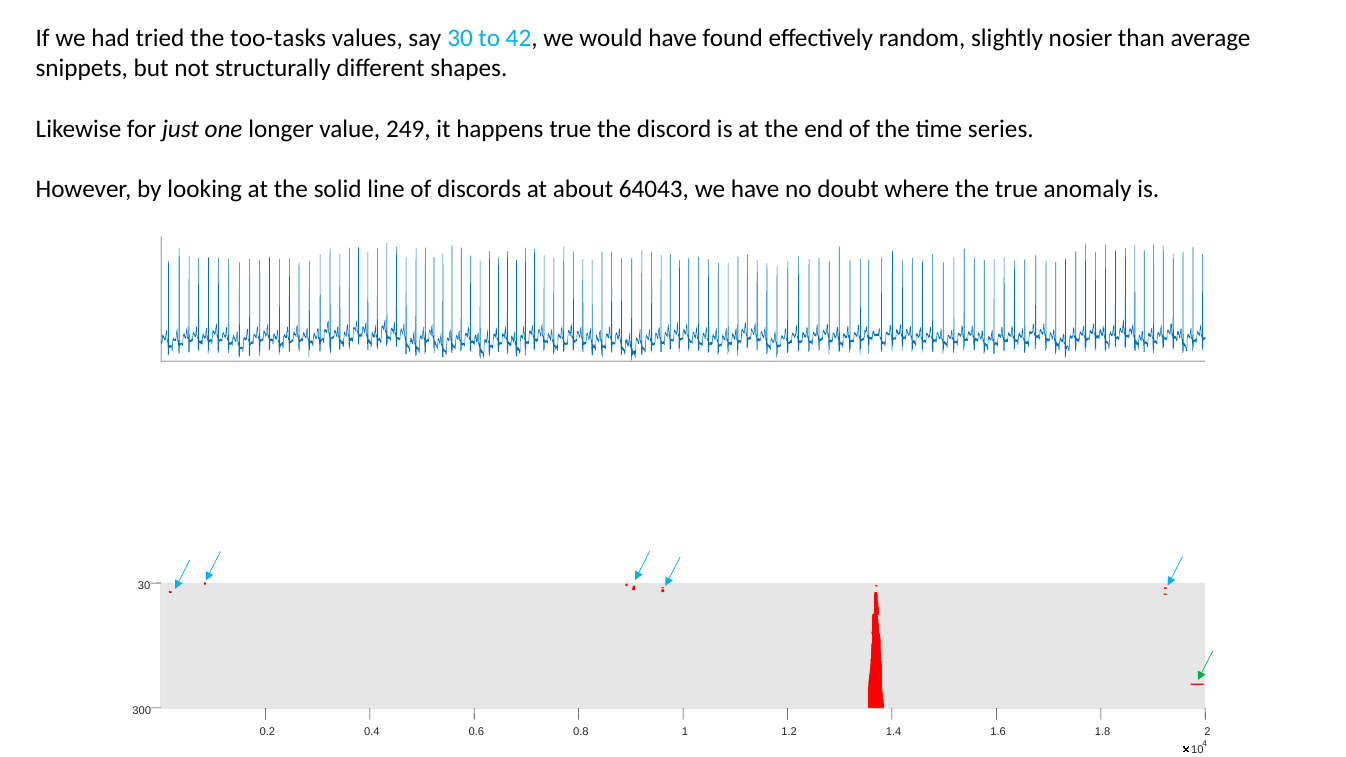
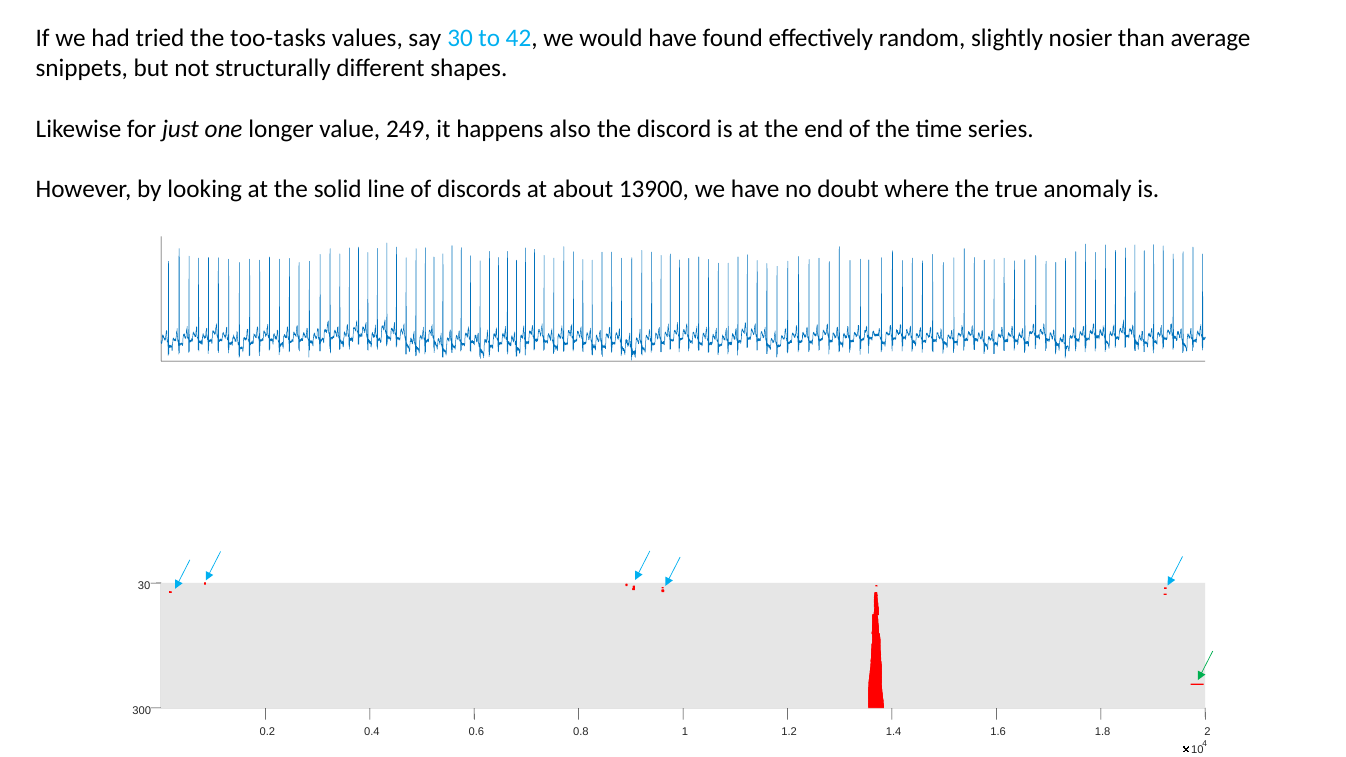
happens true: true -> also
64043: 64043 -> 13900
